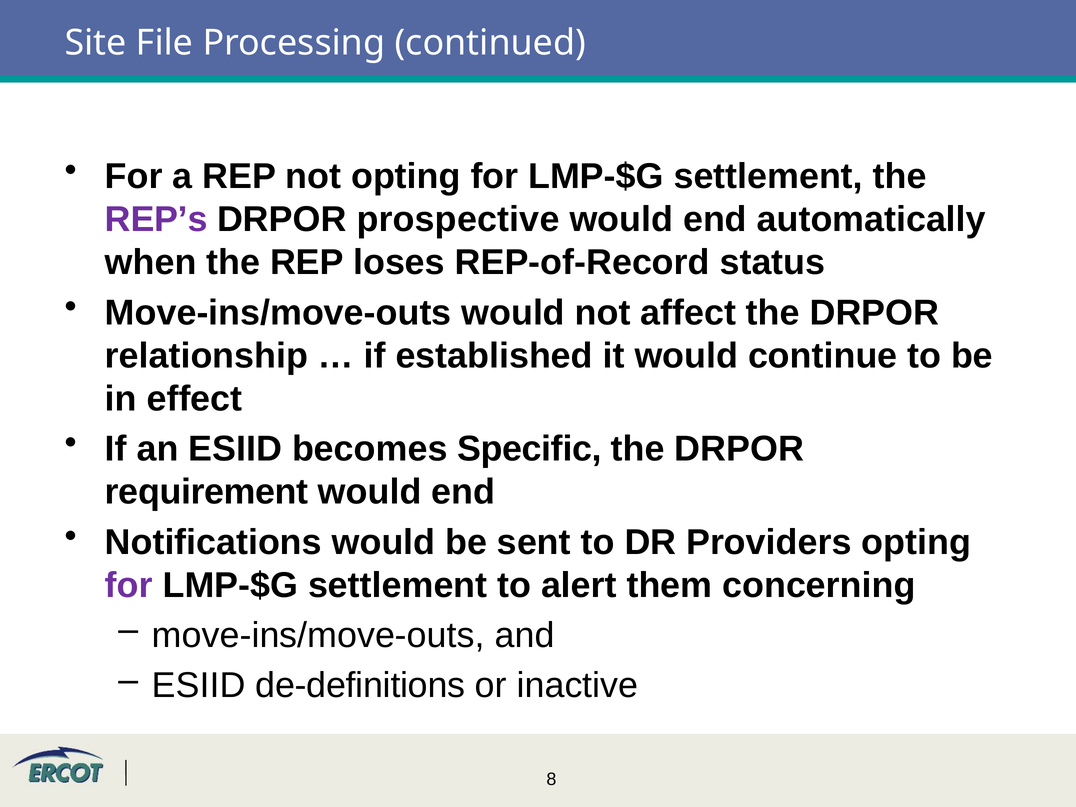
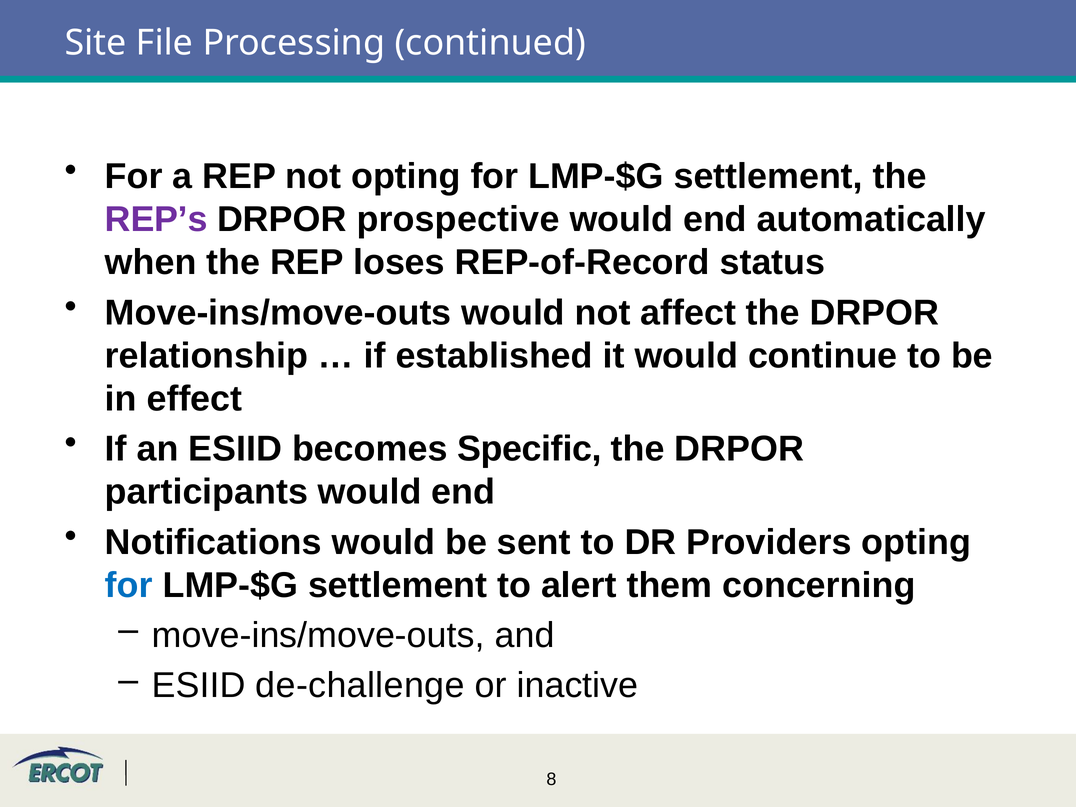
requirement: requirement -> participants
for at (129, 585) colour: purple -> blue
de-definitions: de-definitions -> de-challenge
